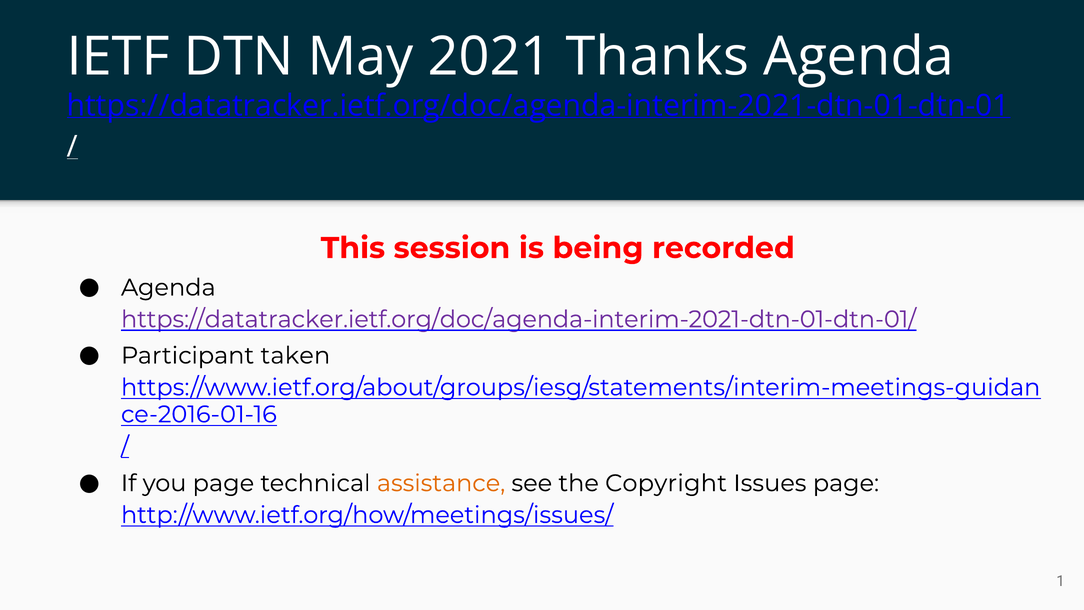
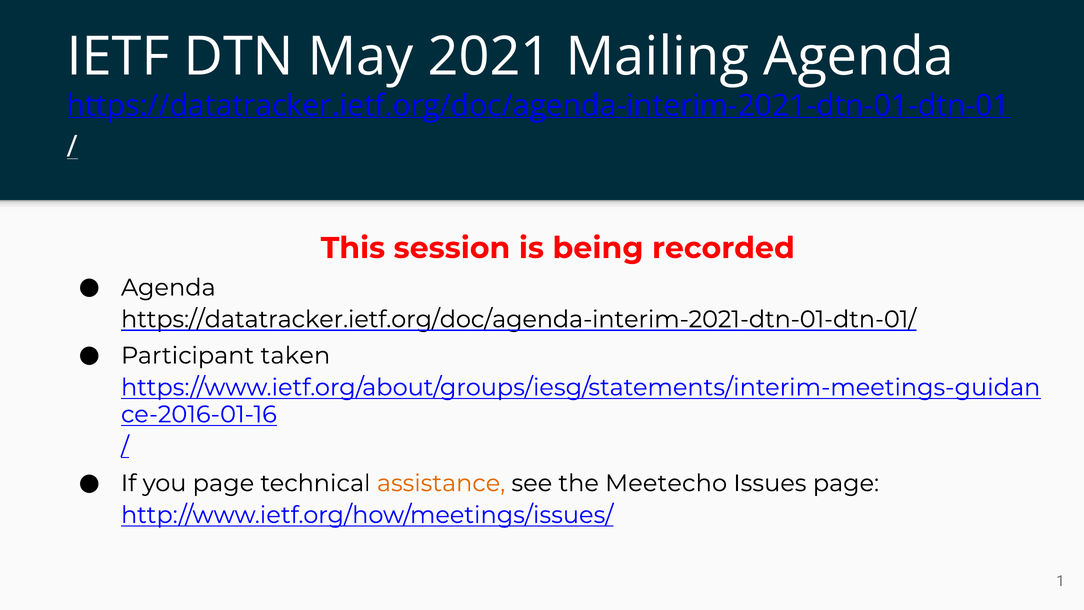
Thanks: Thanks -> Mailing
https://datatracker.ietf.org/doc/agenda-interim-2021-dtn-01-dtn-01/ colour: purple -> black
Copyright: Copyright -> Meetecho
